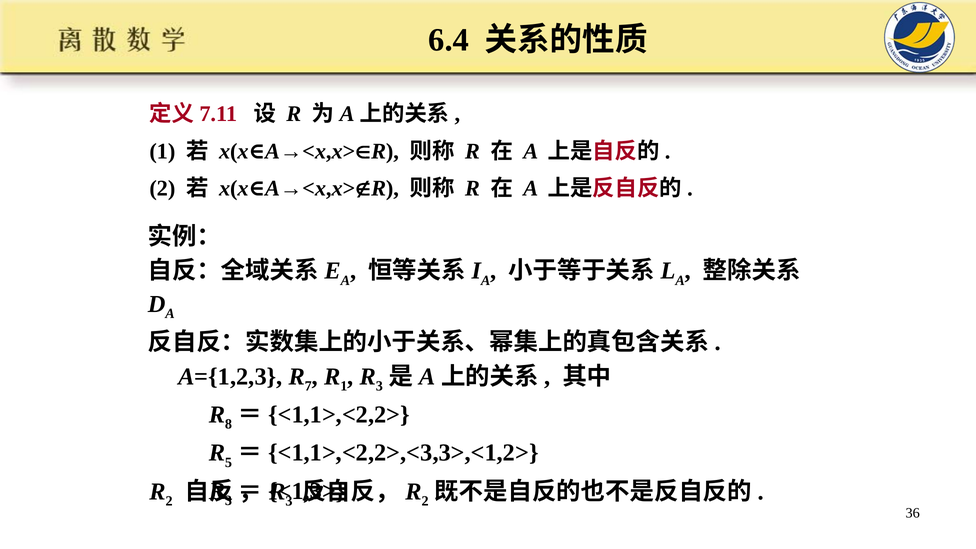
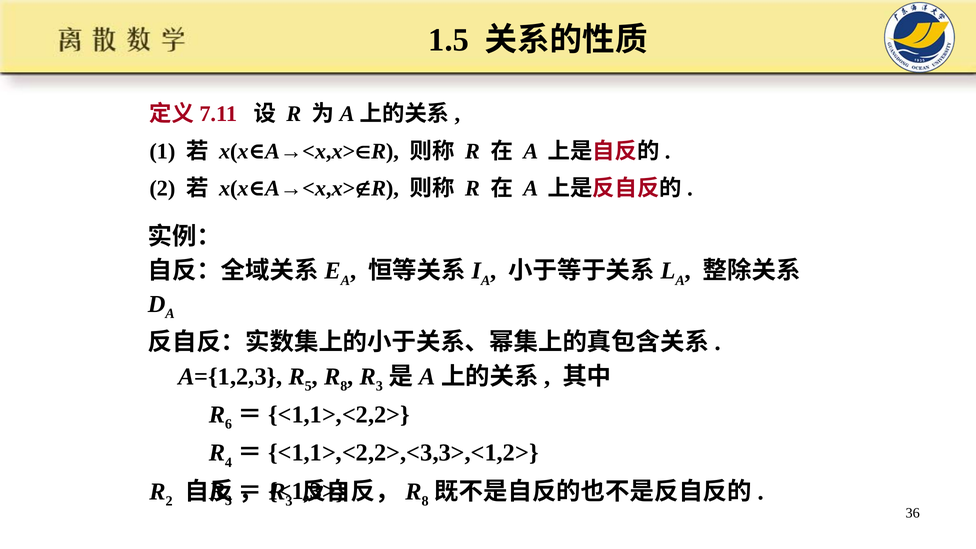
6.4: 6.4 -> 1.5
7: 7 -> 5
R 1: 1 -> 8
8: 8 -> 6
5: 5 -> 4
2 at (425, 501): 2 -> 8
